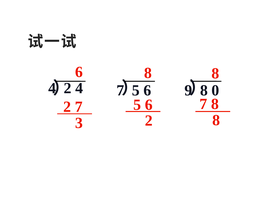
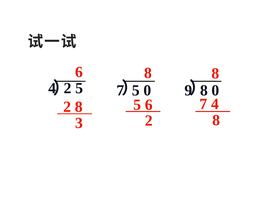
4 at (79, 88): 4 -> 5
6 at (147, 90): 6 -> 0
7 8: 8 -> 4
7 at (79, 107): 7 -> 8
